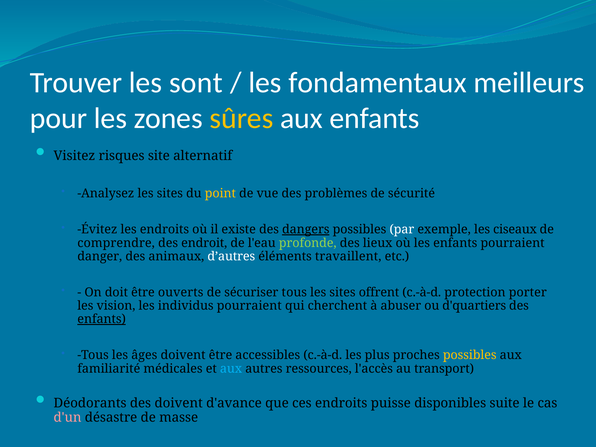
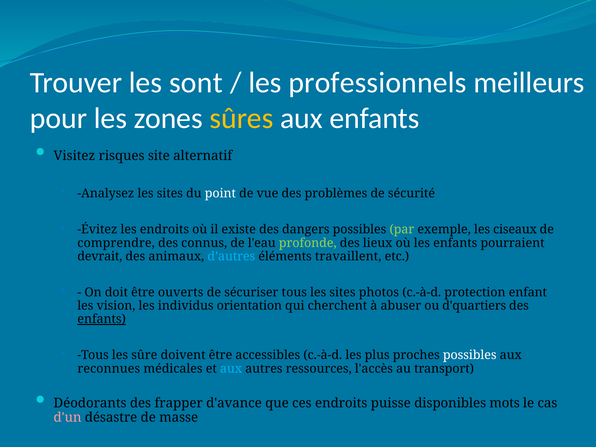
fondamentaux: fondamentaux -> professionnels
point colour: yellow -> white
dangers underline: present -> none
par colour: white -> light green
endroit: endroit -> connus
danger: danger -> devrait
d’autres colour: white -> light blue
offrent: offrent -> photos
porter: porter -> enfant
individus pourraient: pourraient -> orientation
âges: âges -> sûre
possibles at (470, 355) colour: yellow -> white
familiarité: familiarité -> reconnues
des doivent: doivent -> frapper
suite: suite -> mots
